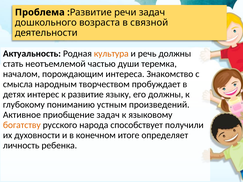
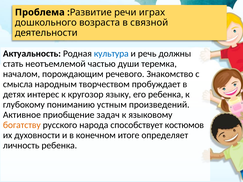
речи задач: задач -> играх
культура colour: orange -> blue
интереса: интереса -> речевого
к развитие: развитие -> кругозор
его должны: должны -> ребенка
получили: получили -> костюмов
